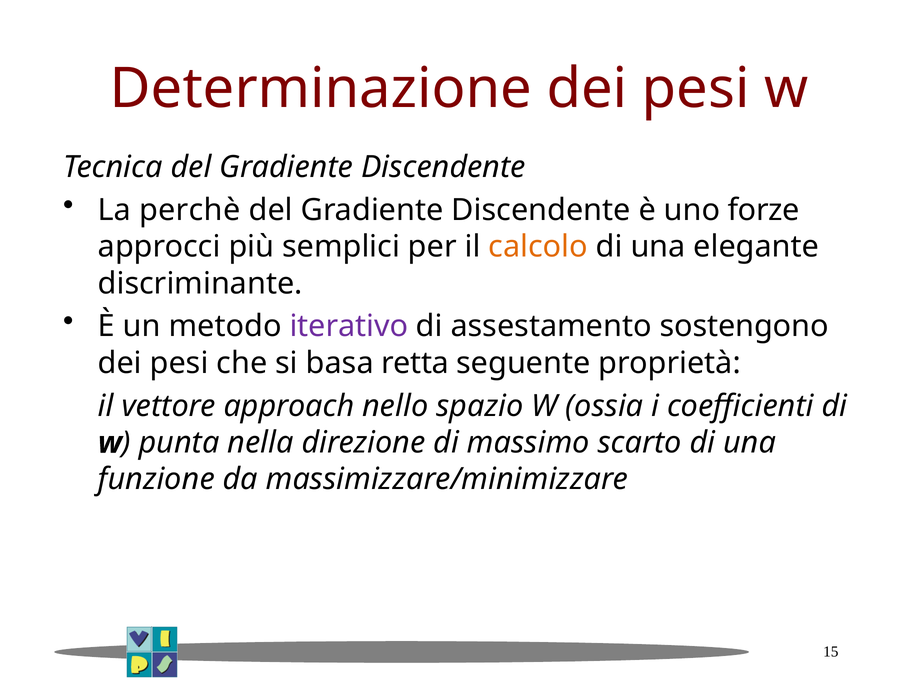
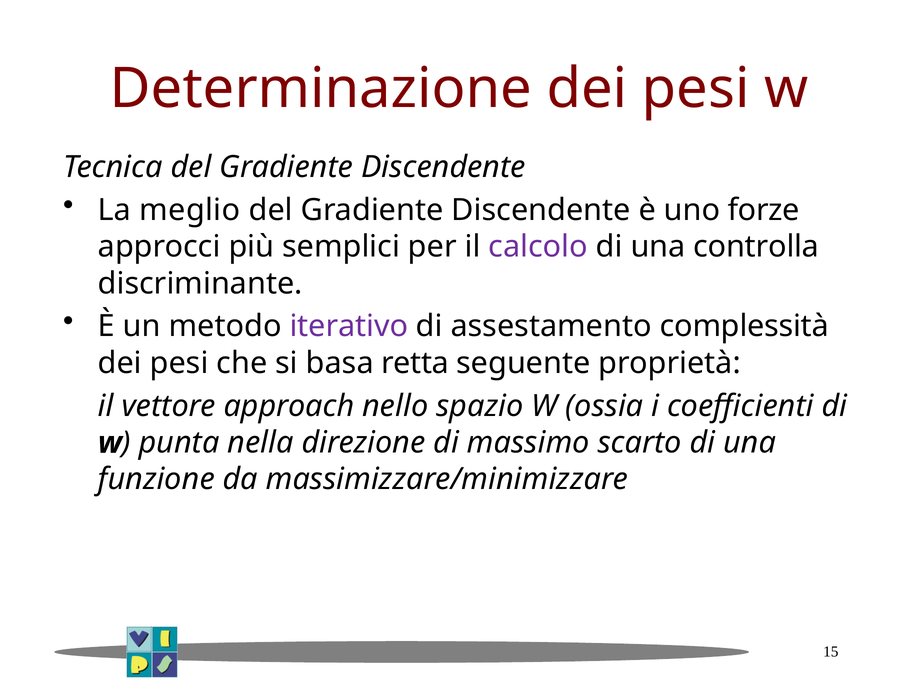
perchè: perchè -> meglio
calcolo colour: orange -> purple
elegante: elegante -> controlla
sostengono: sostengono -> complessità
